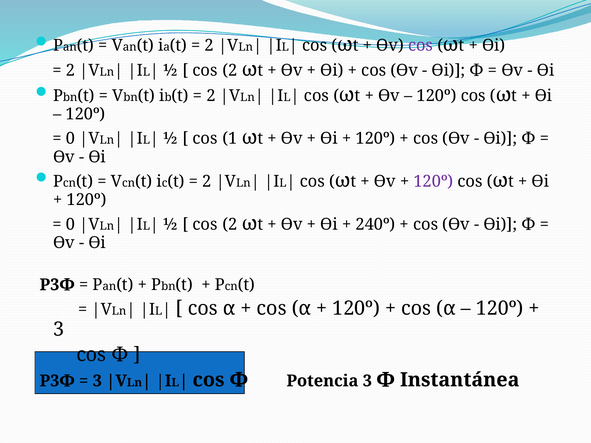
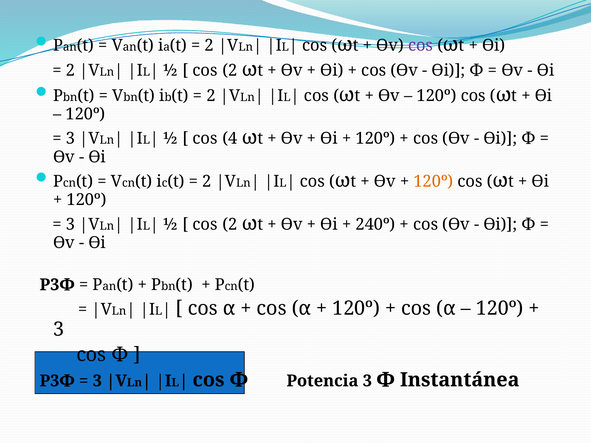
0 at (70, 139): 0 -> 3
1: 1 -> 4
120º at (433, 182) colour: purple -> orange
0 at (70, 224): 0 -> 3
